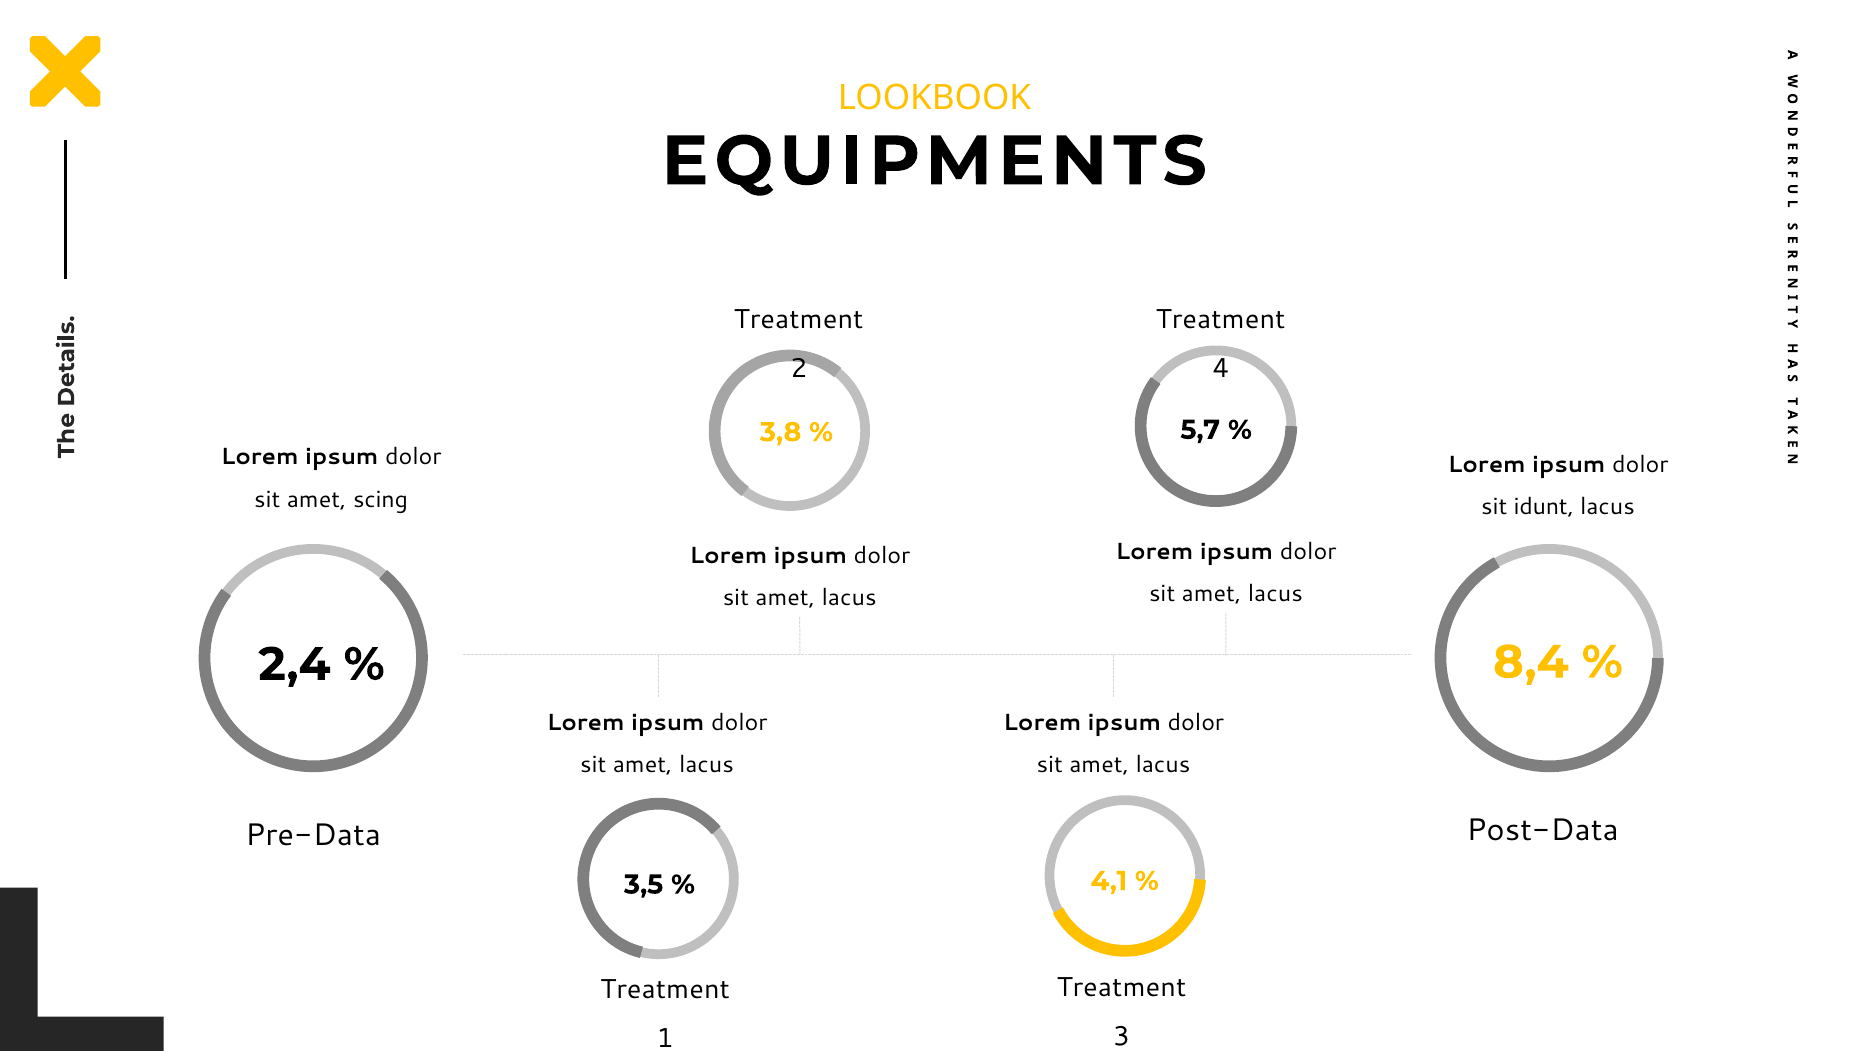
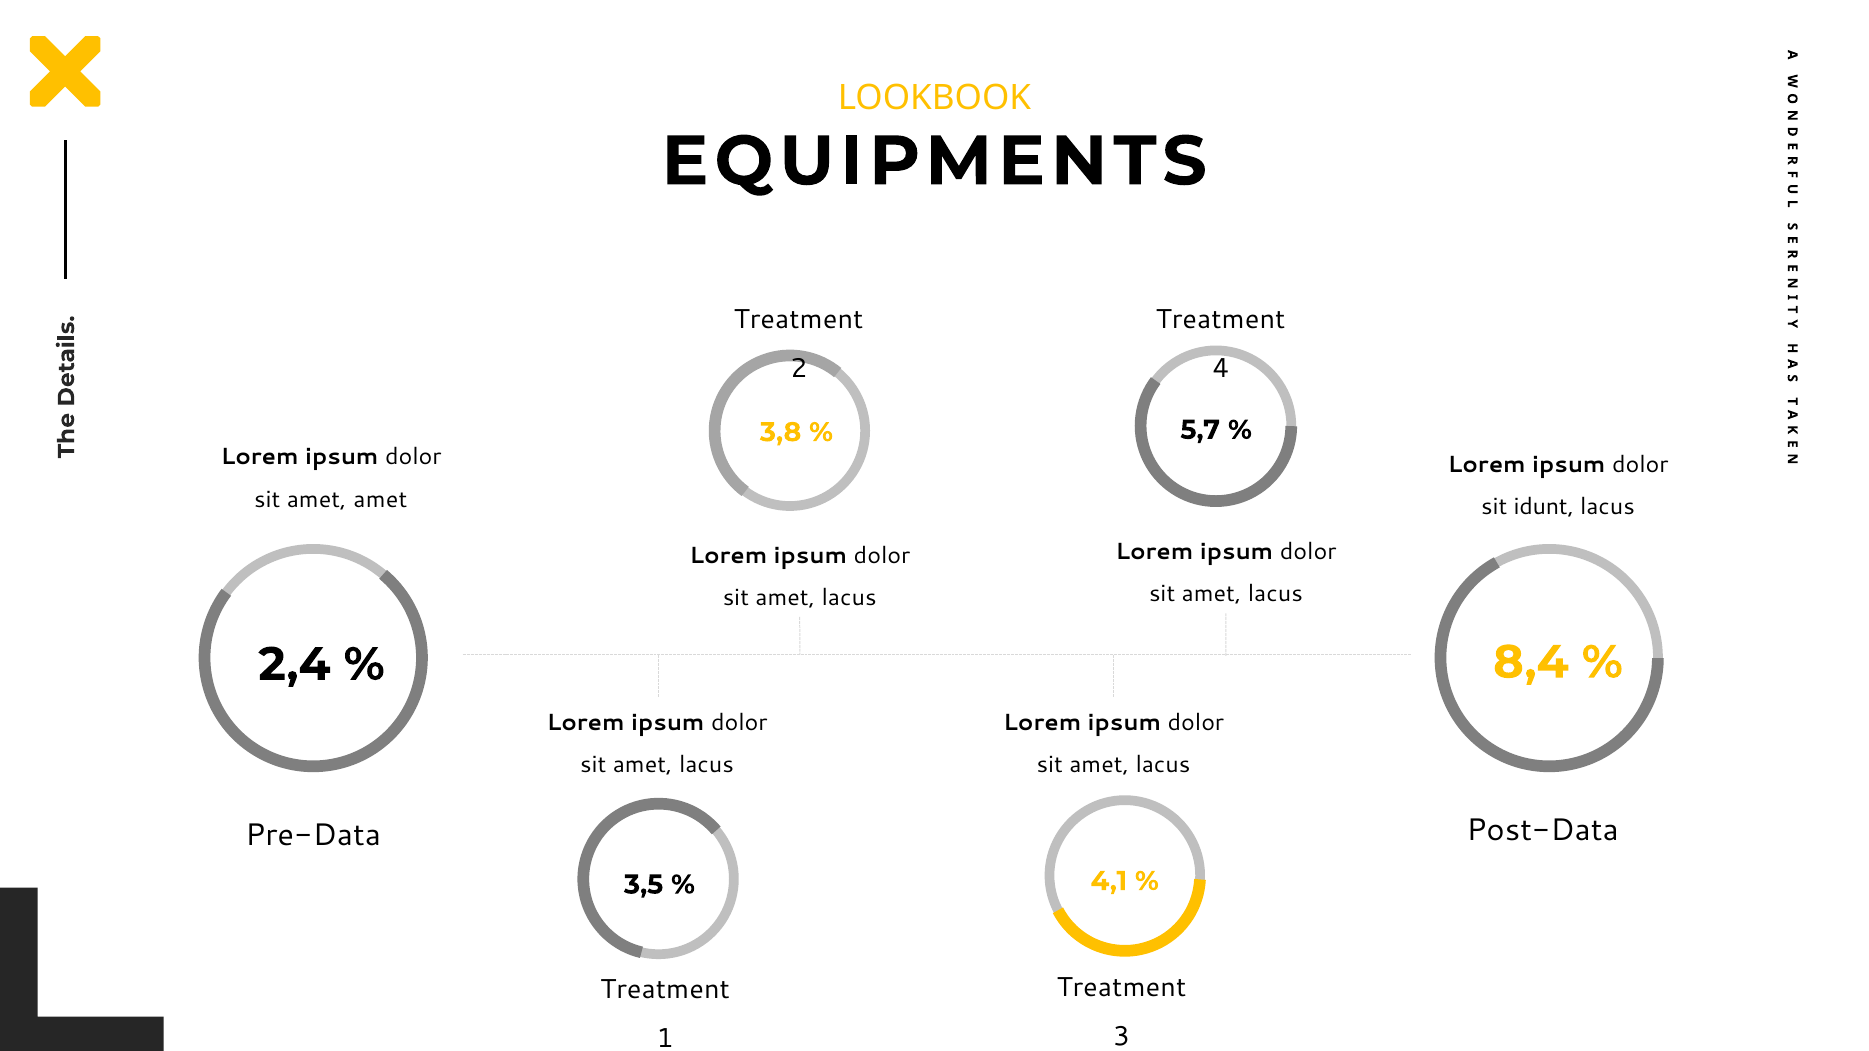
amet scing: scing -> amet
